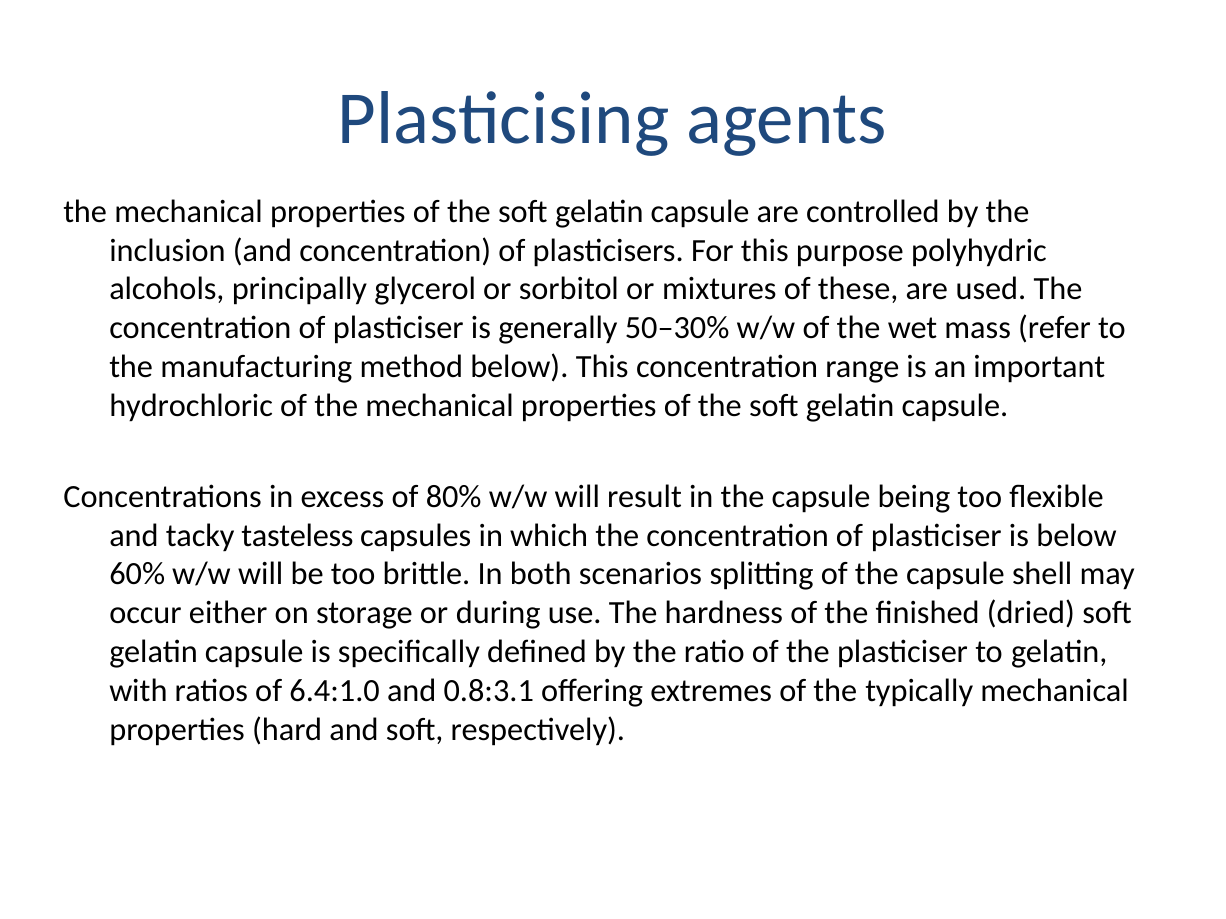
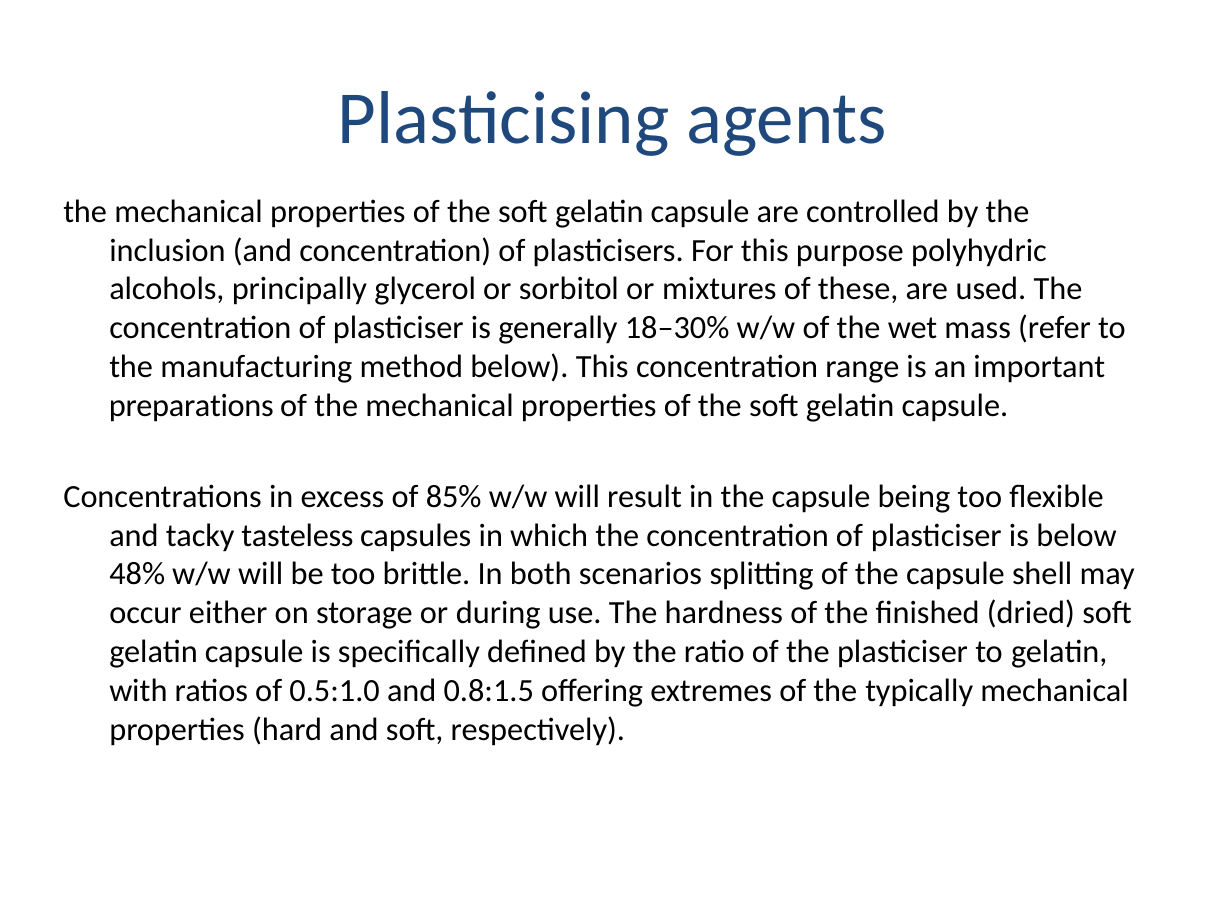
50–30%: 50–30% -> 18–30%
hydrochloric: hydrochloric -> preparations
80%: 80% -> 85%
60%: 60% -> 48%
6.4:1.0: 6.4:1.0 -> 0.5:1.0
0.8:3.1: 0.8:3.1 -> 0.8:1.5
